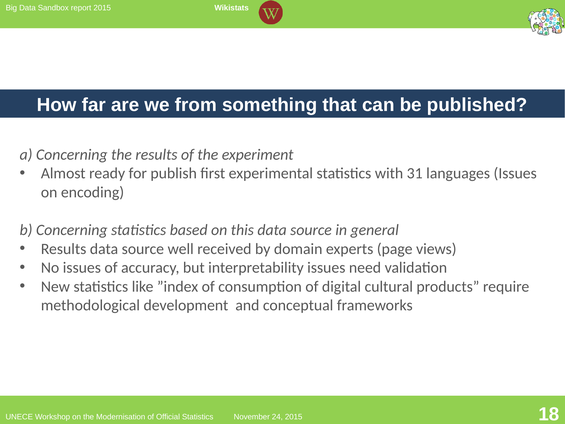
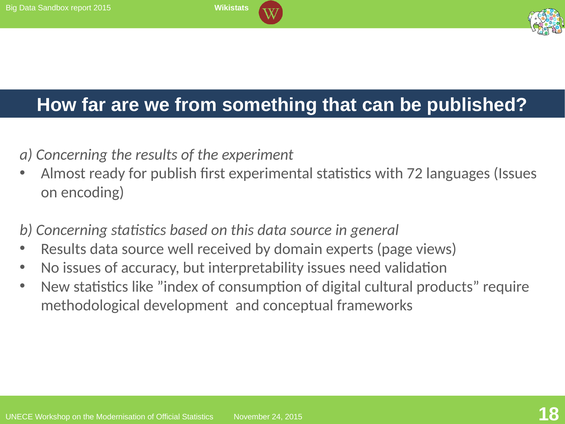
31: 31 -> 72
